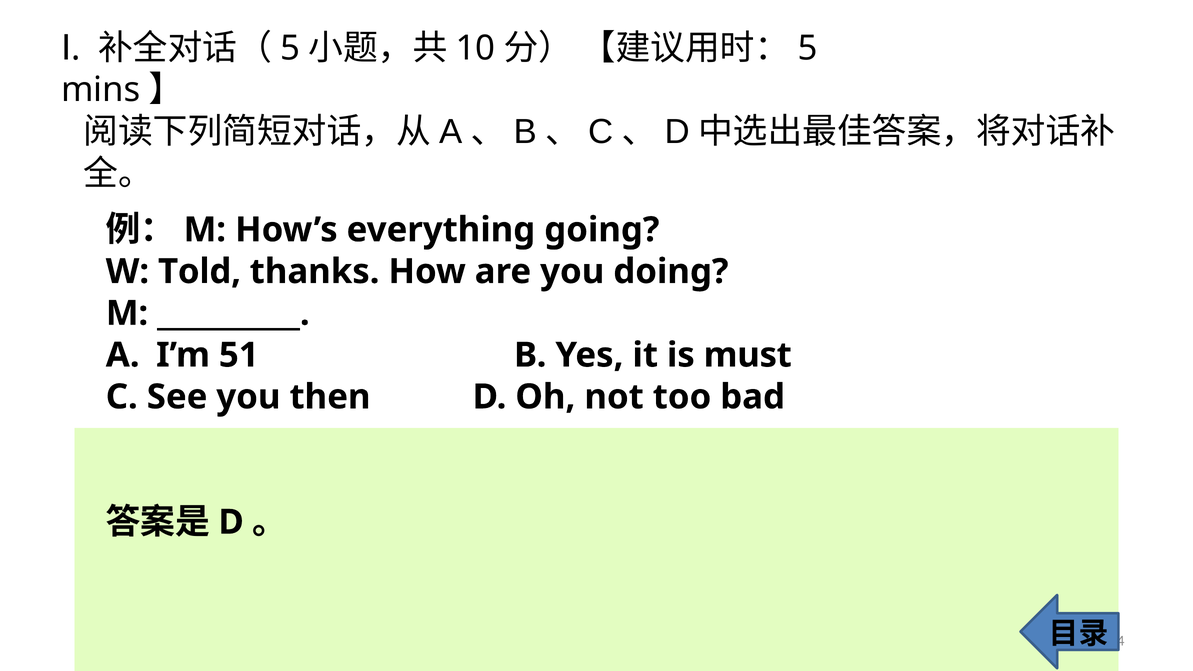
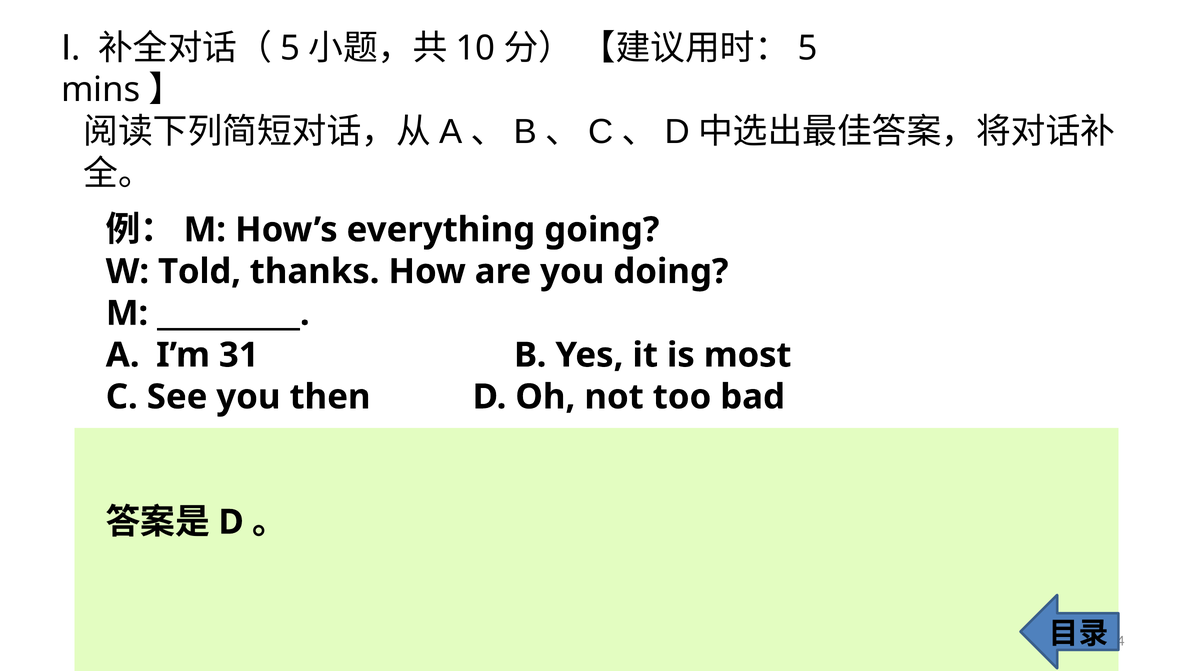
51: 51 -> 31
must: must -> most
